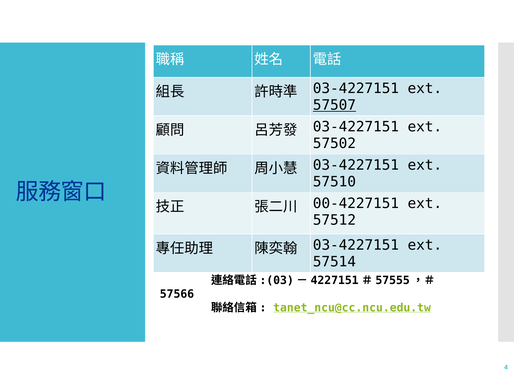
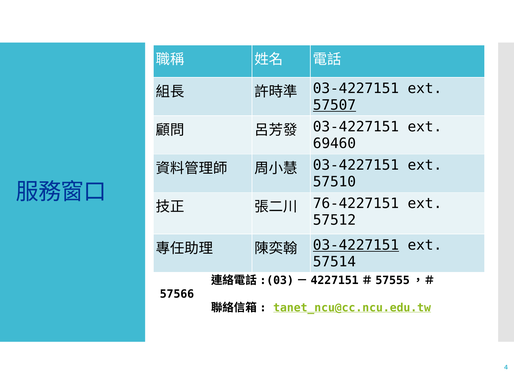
57502: 57502 -> 69460
00-4227151: 00-4227151 -> 76-4227151
03-4227151 at (356, 246) underline: none -> present
